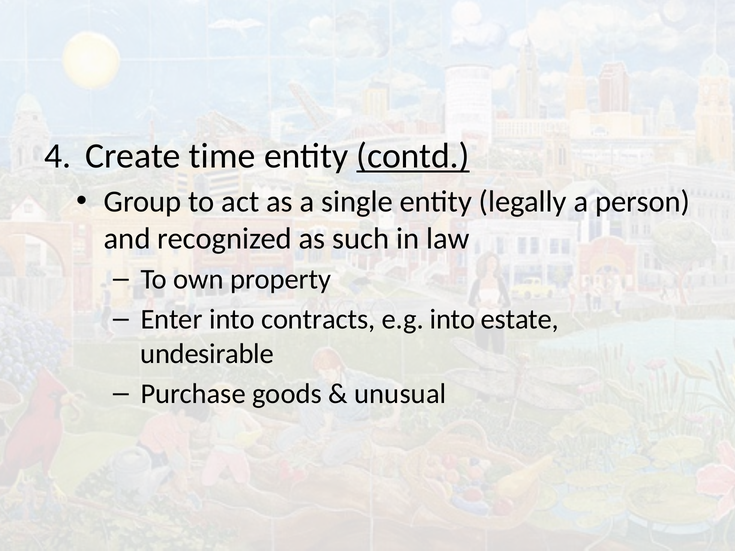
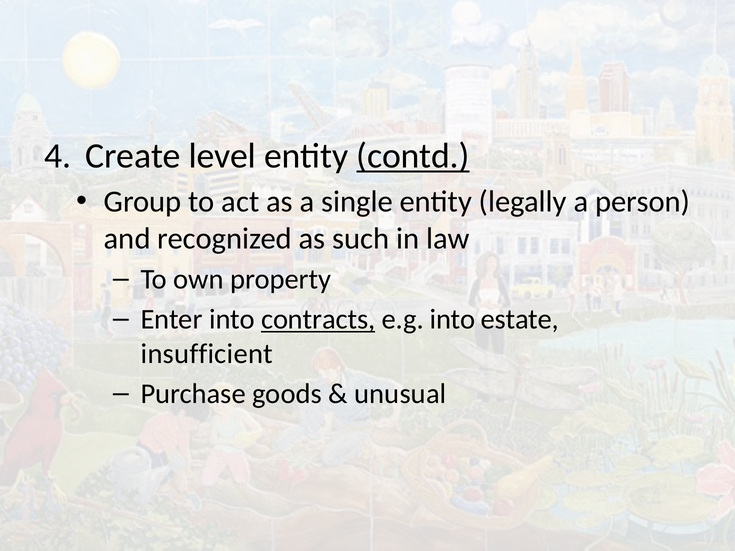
time: time -> level
contracts underline: none -> present
undesirable: undesirable -> insufficient
